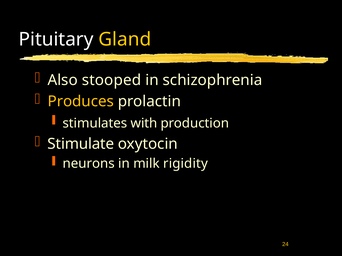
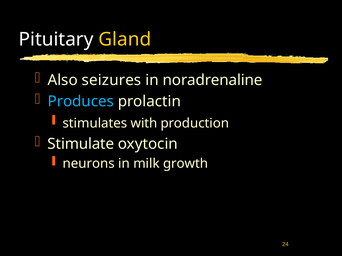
stooped: stooped -> seizures
schizophrenia: schizophrenia -> noradrenaline
Produces colour: yellow -> light blue
rigidity: rigidity -> growth
